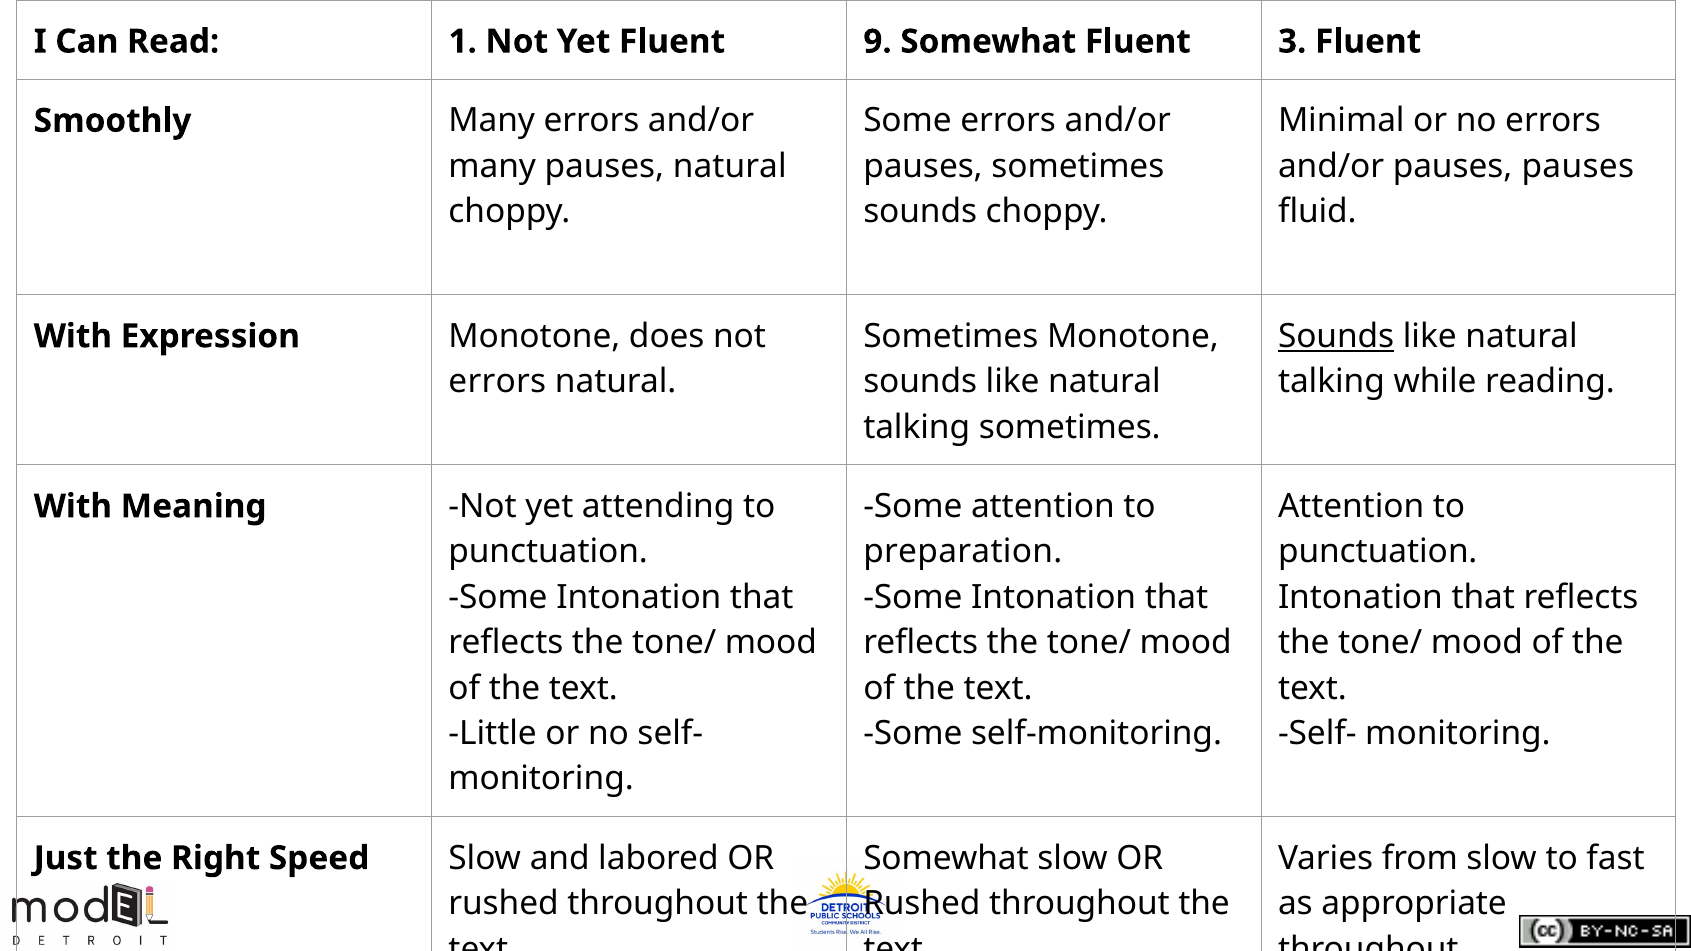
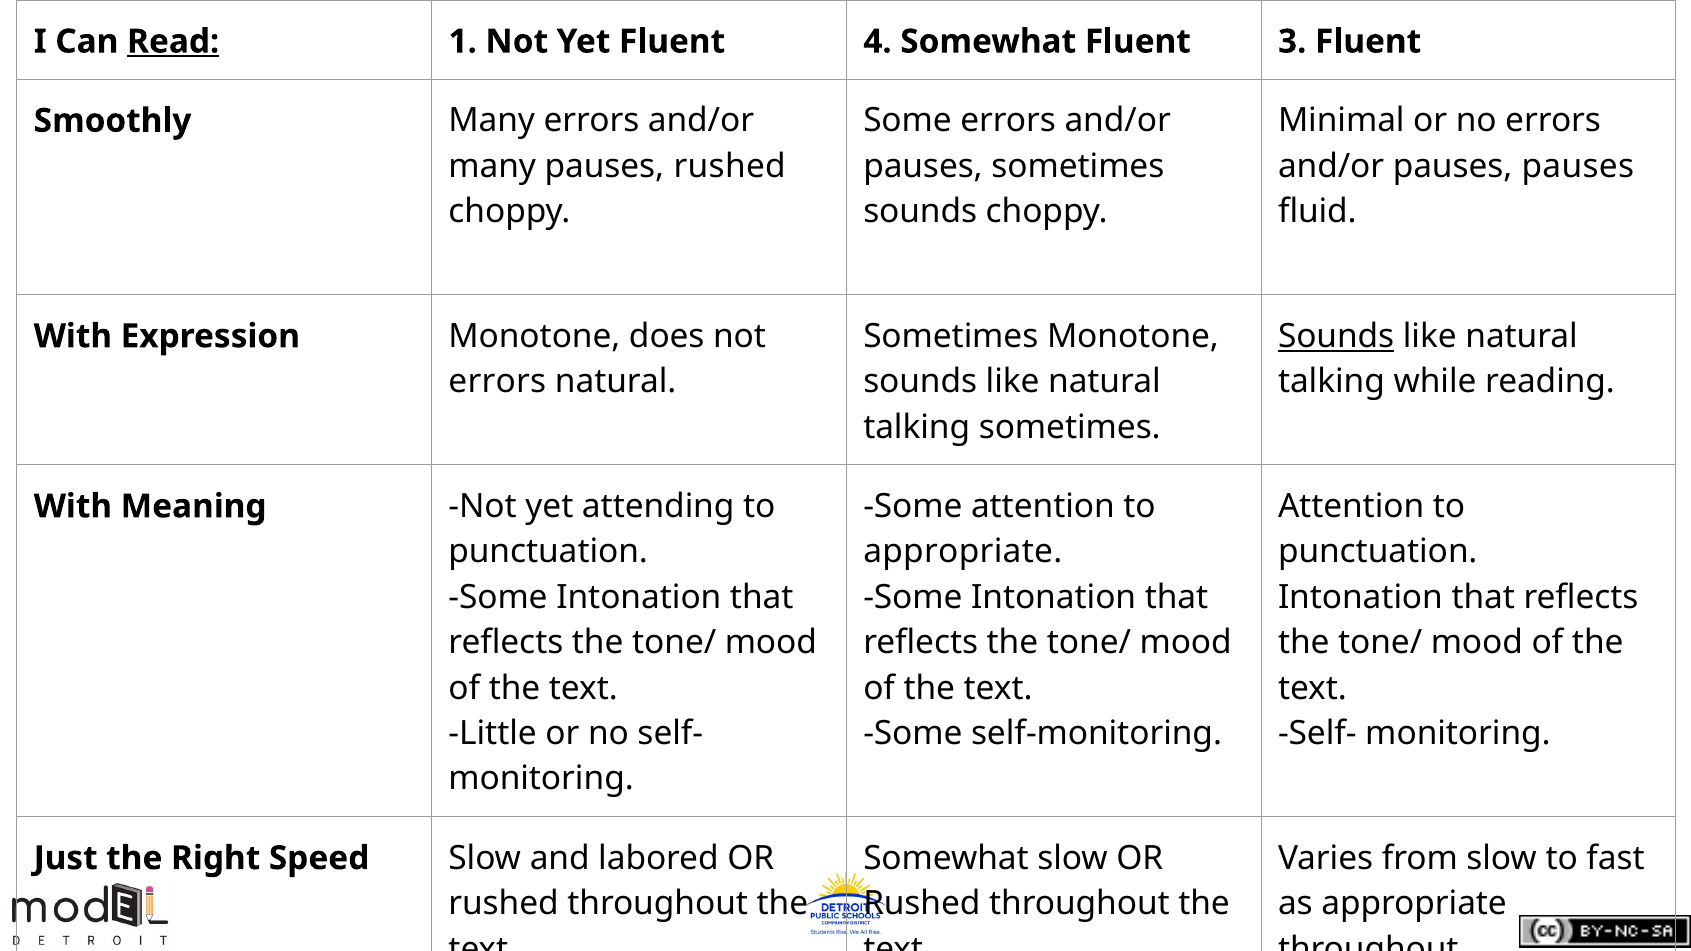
Read underline: none -> present
9: 9 -> 4
pauses natural: natural -> rushed
preparation at (963, 552): preparation -> appropriate
